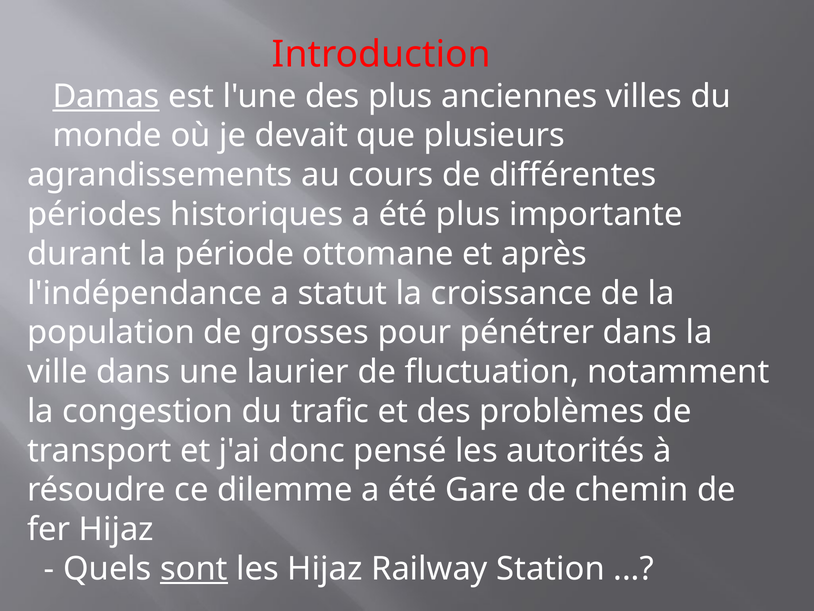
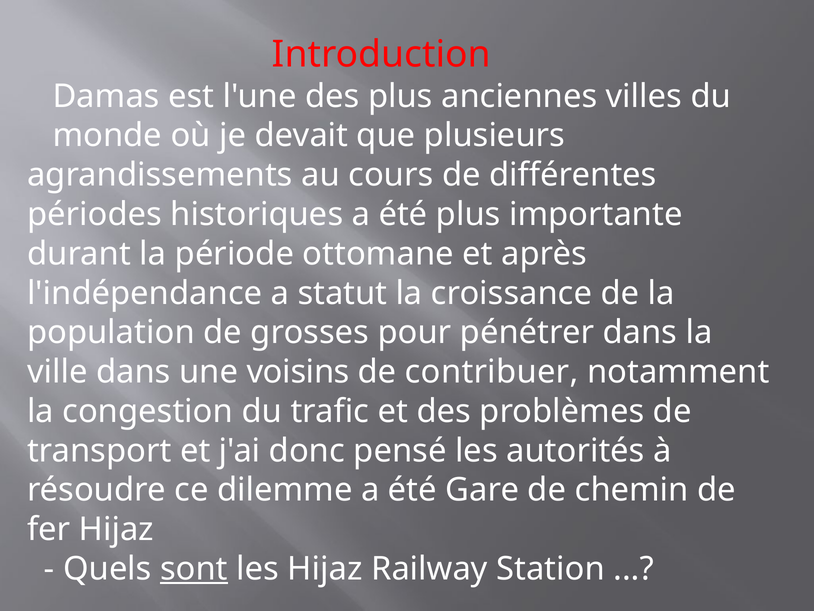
Damas underline: present -> none
laurier: laurier -> voisins
fluctuation: fluctuation -> contribuer
